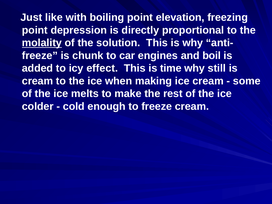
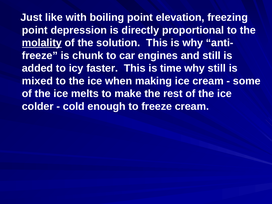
and boil: boil -> still
effect: effect -> faster
cream at (37, 81): cream -> mixed
